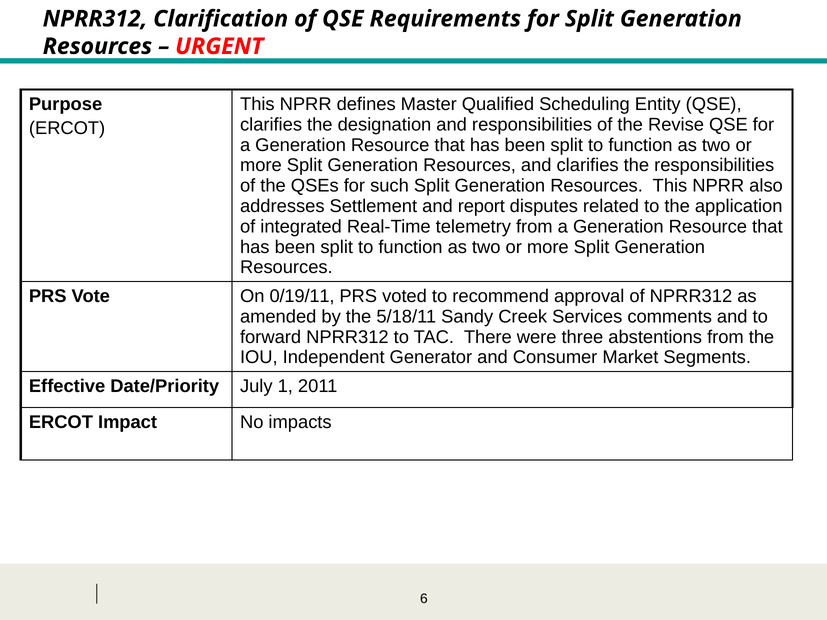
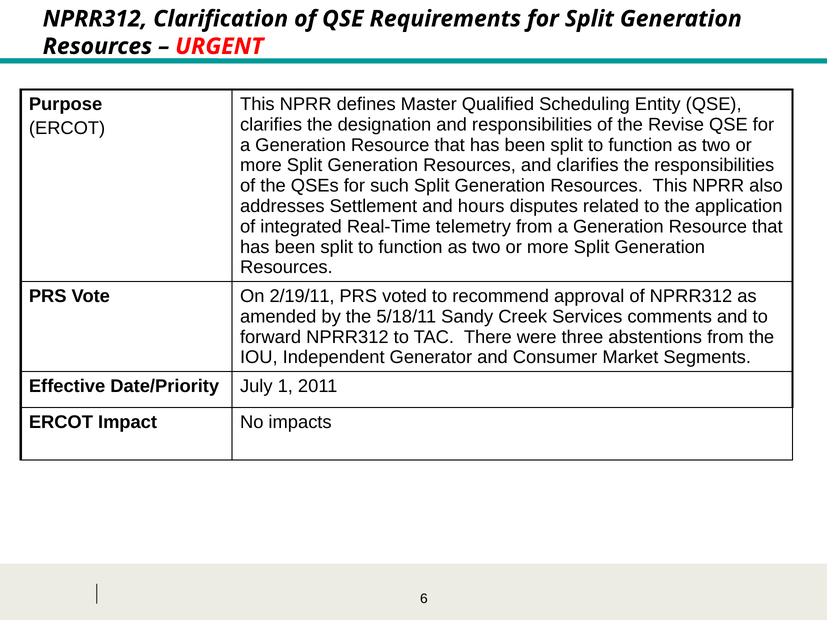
report: report -> hours
0/19/11: 0/19/11 -> 2/19/11
